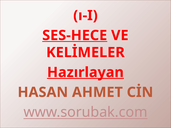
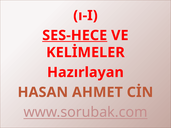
Hazırlayan underline: present -> none
